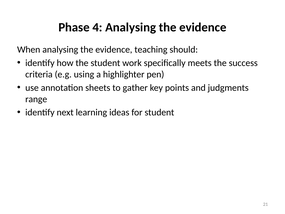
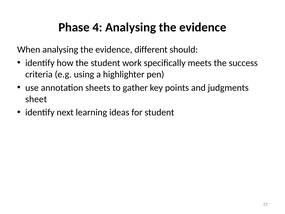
teaching: teaching -> different
range: range -> sheet
